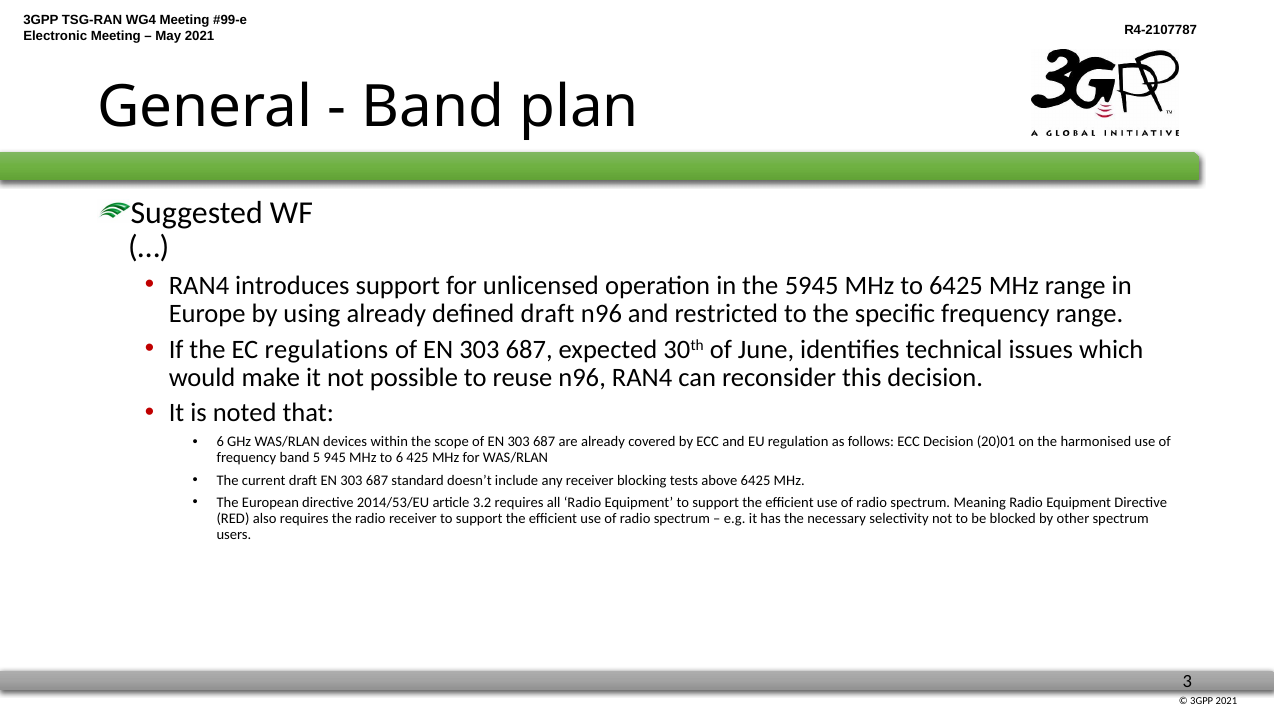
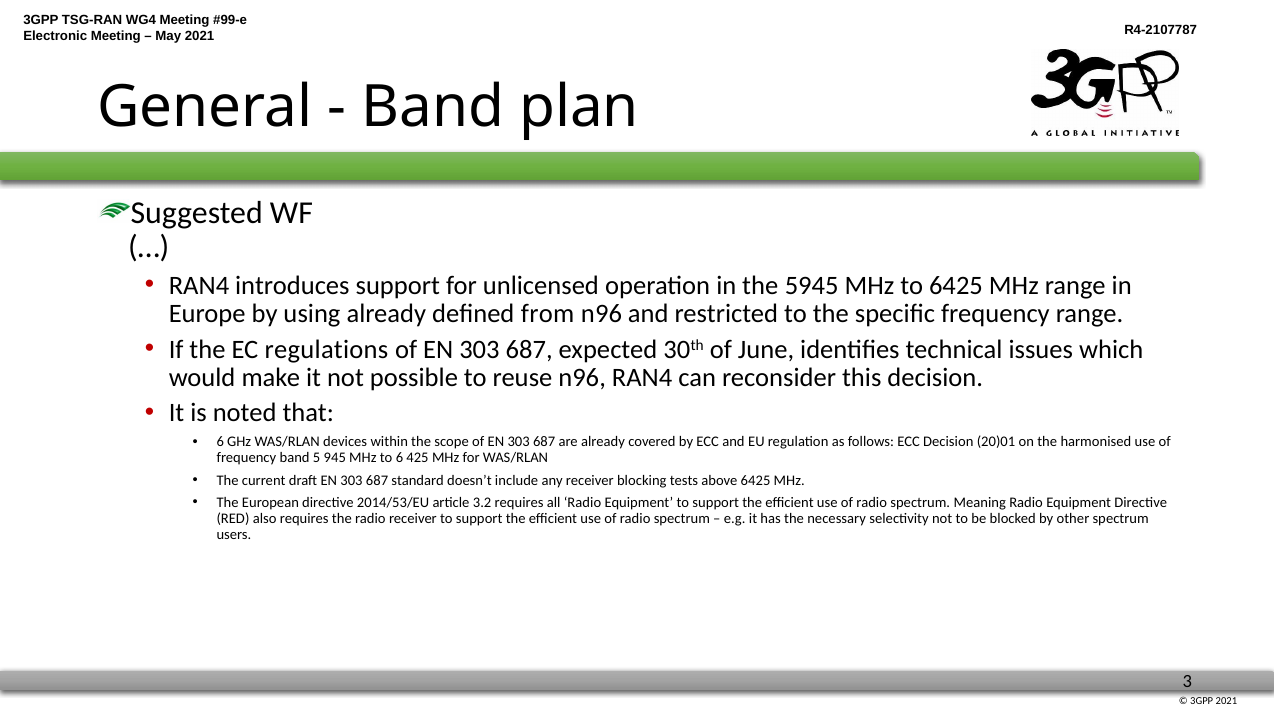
defined draft: draft -> from
